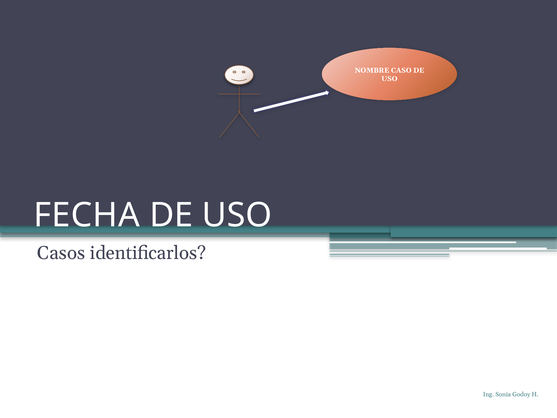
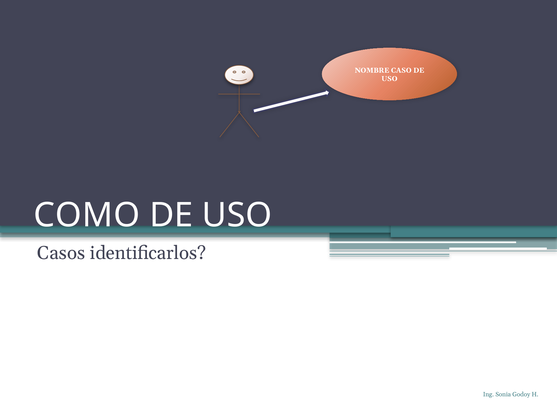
FECHA: FECHA -> COMO
